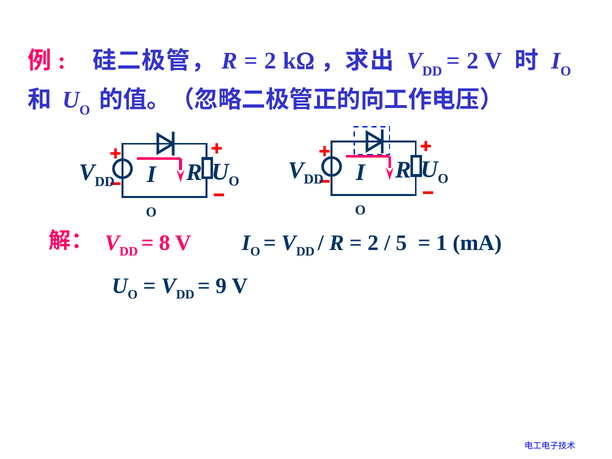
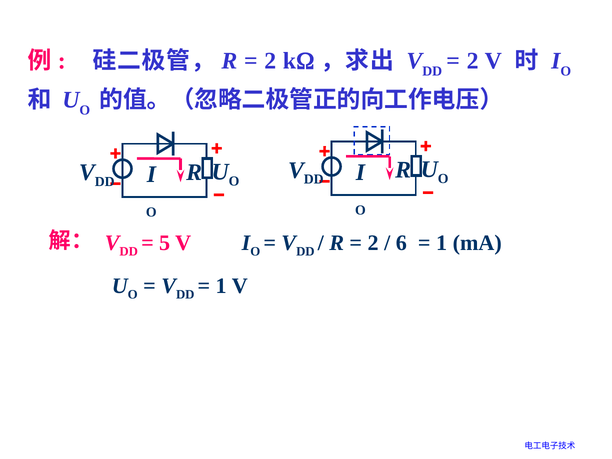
8: 8 -> 5
5: 5 -> 6
9 at (221, 286): 9 -> 1
